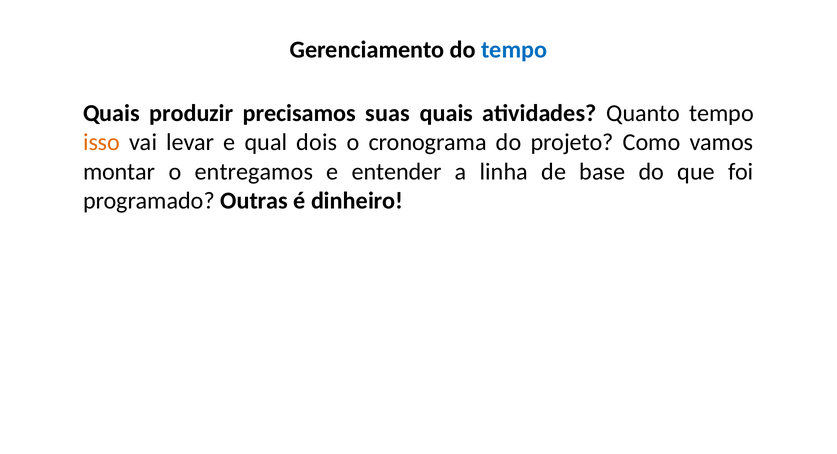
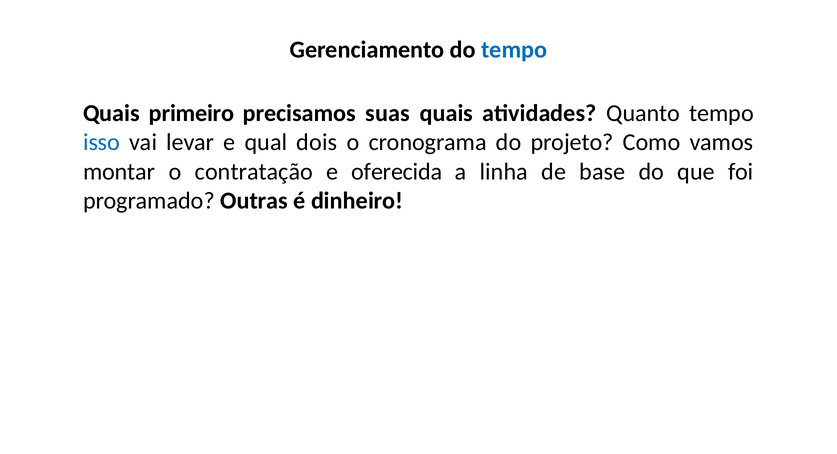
produzir: produzir -> primeiro
isso colour: orange -> blue
entregamos: entregamos -> contratação
entender: entender -> oferecida
